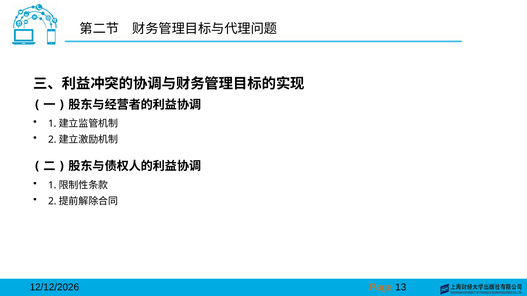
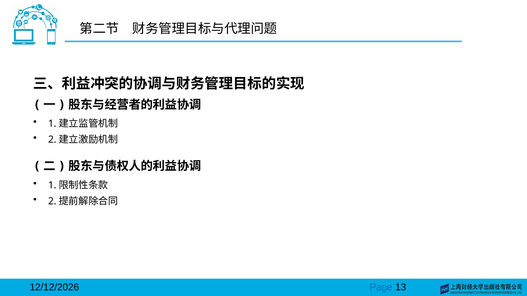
Page colour: orange -> blue
